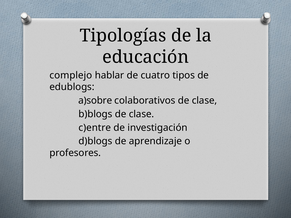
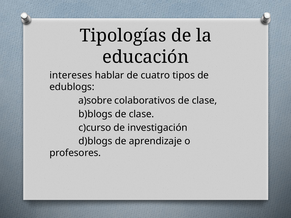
complejo: complejo -> intereses
c)entre: c)entre -> c)curso
